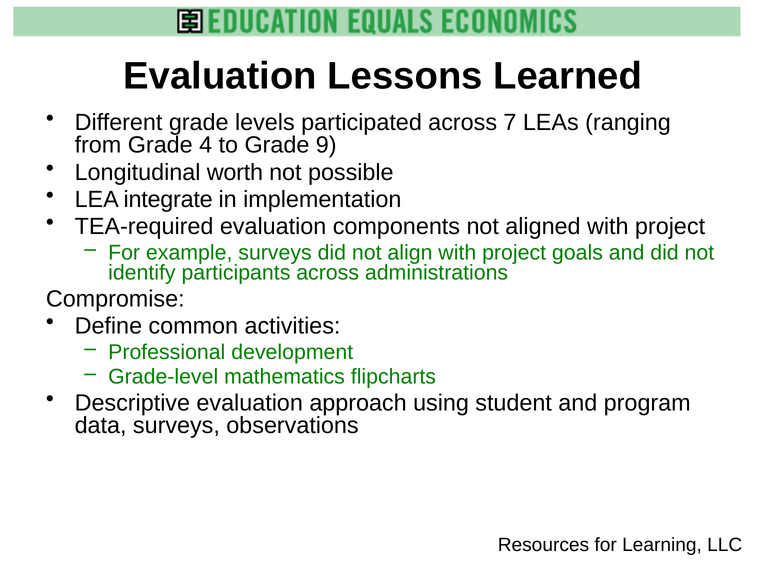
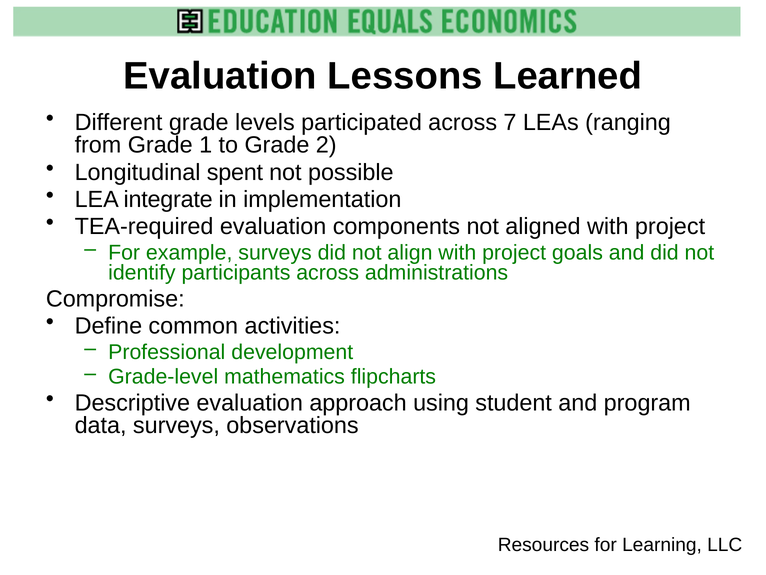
4: 4 -> 1
9: 9 -> 2
worth: worth -> spent
